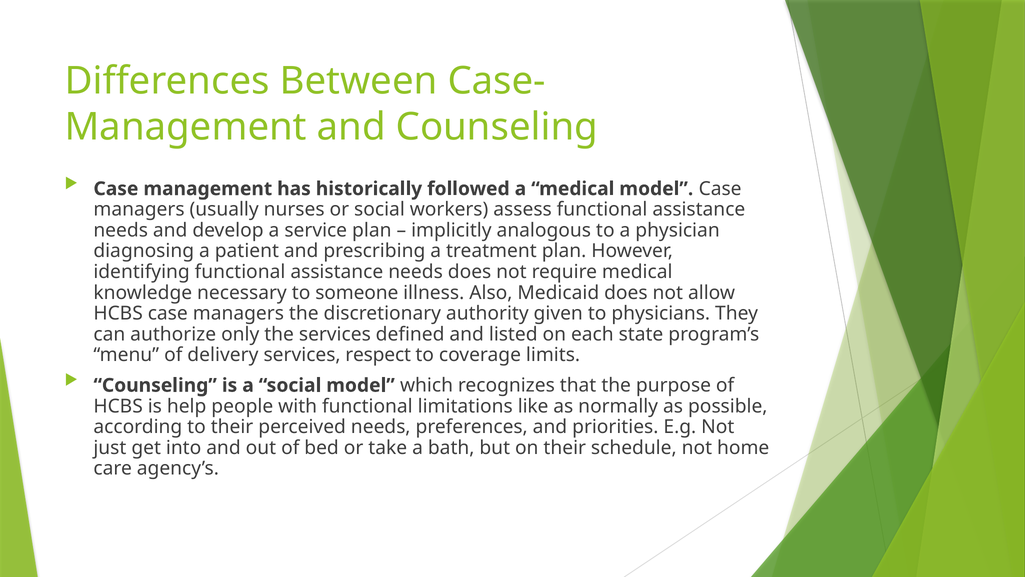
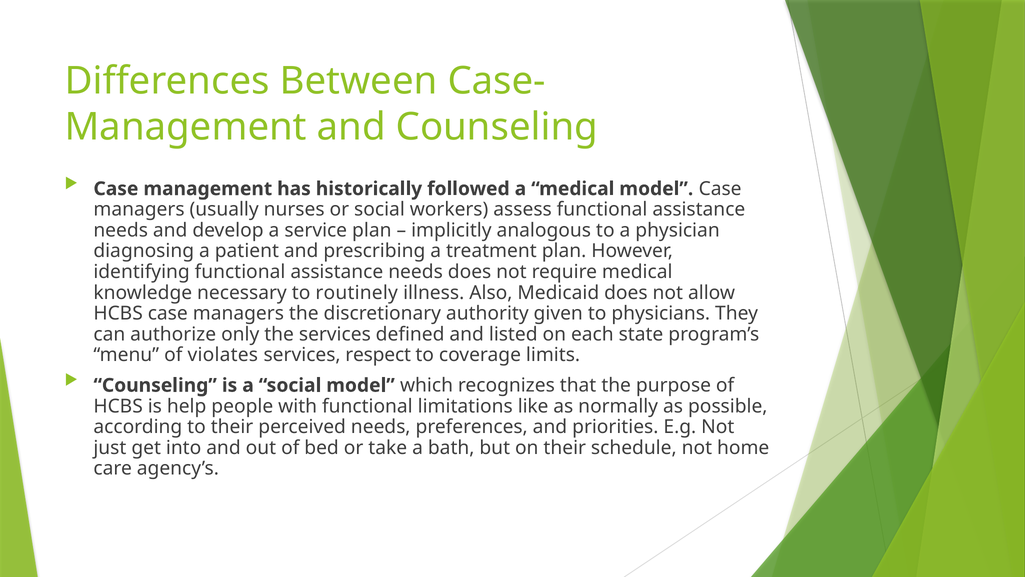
someone: someone -> routinely
delivery: delivery -> violates
